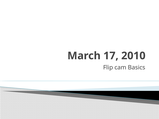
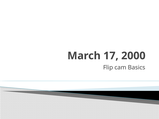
2010: 2010 -> 2000
